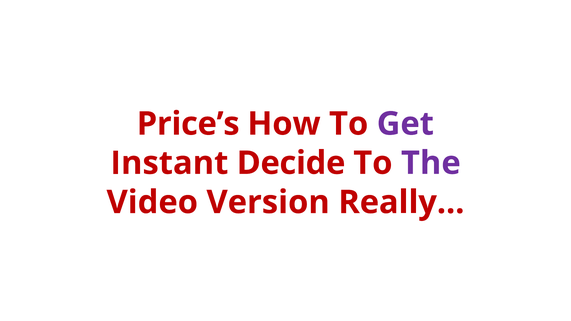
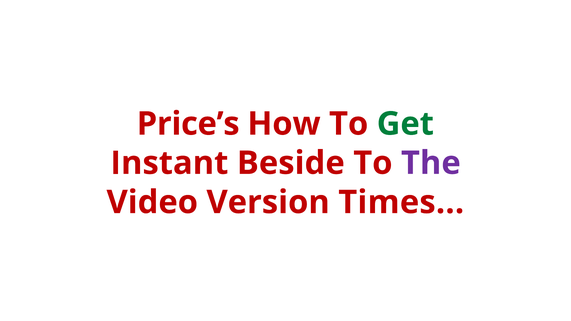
Get colour: purple -> green
Decide: Decide -> Beside
Really: Really -> Times
